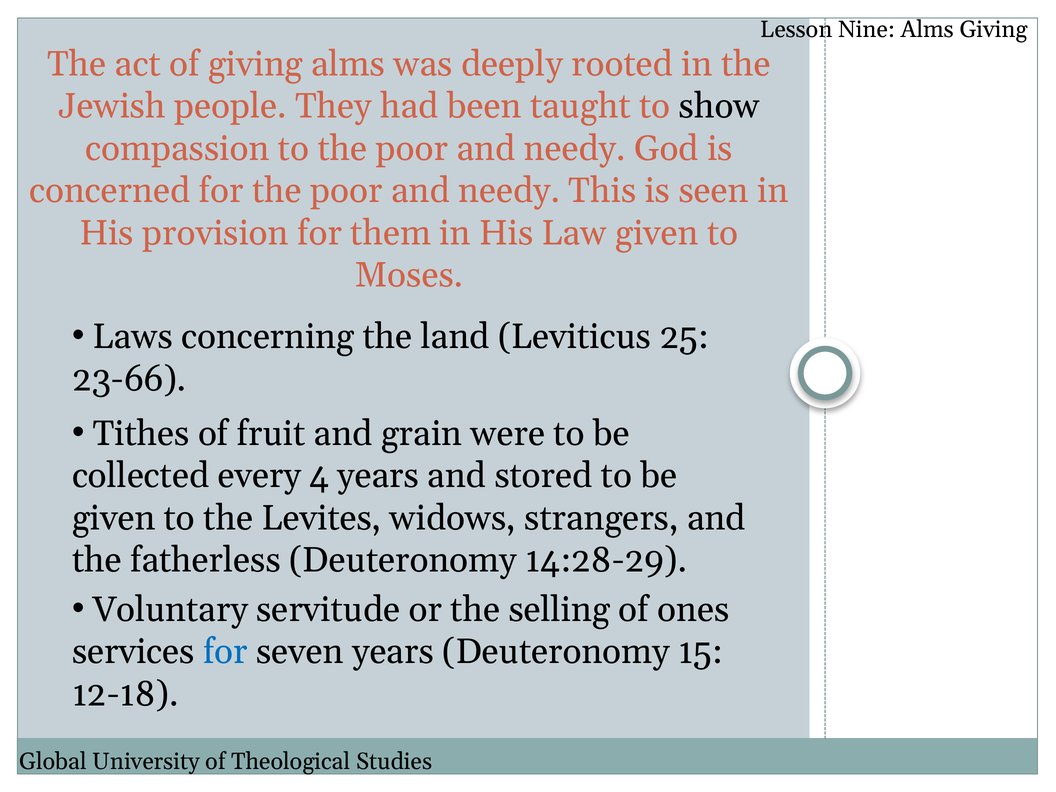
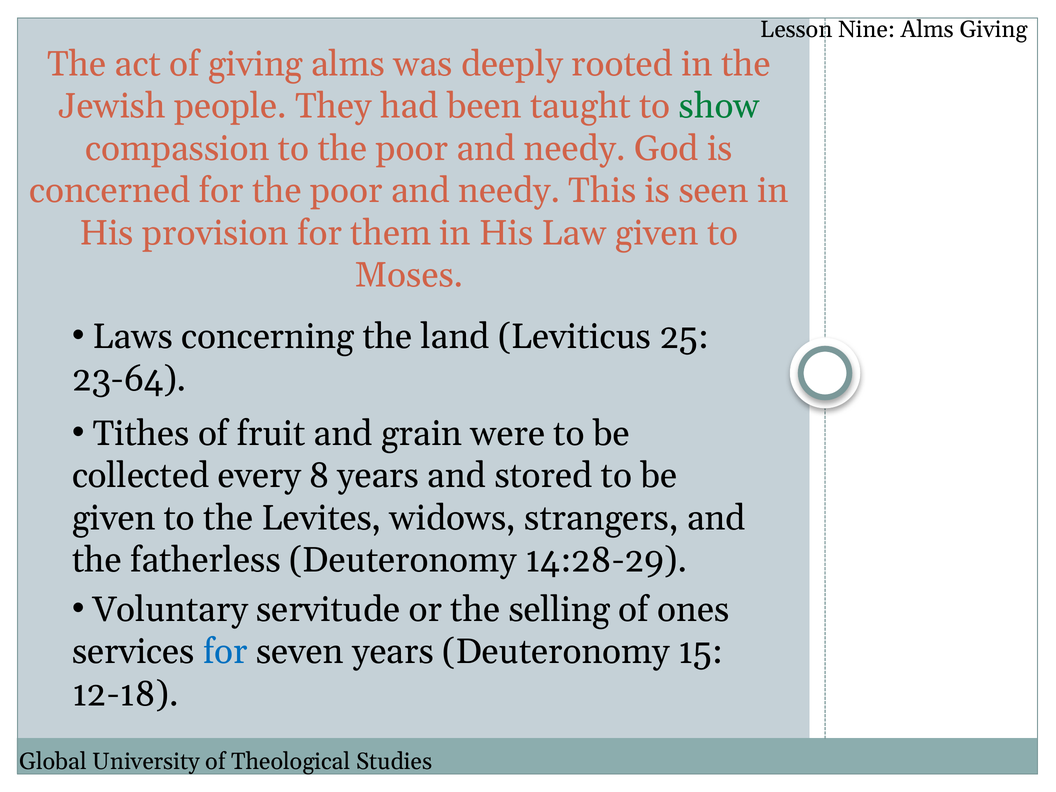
show colour: black -> green
23-66: 23-66 -> 23-64
4: 4 -> 8
